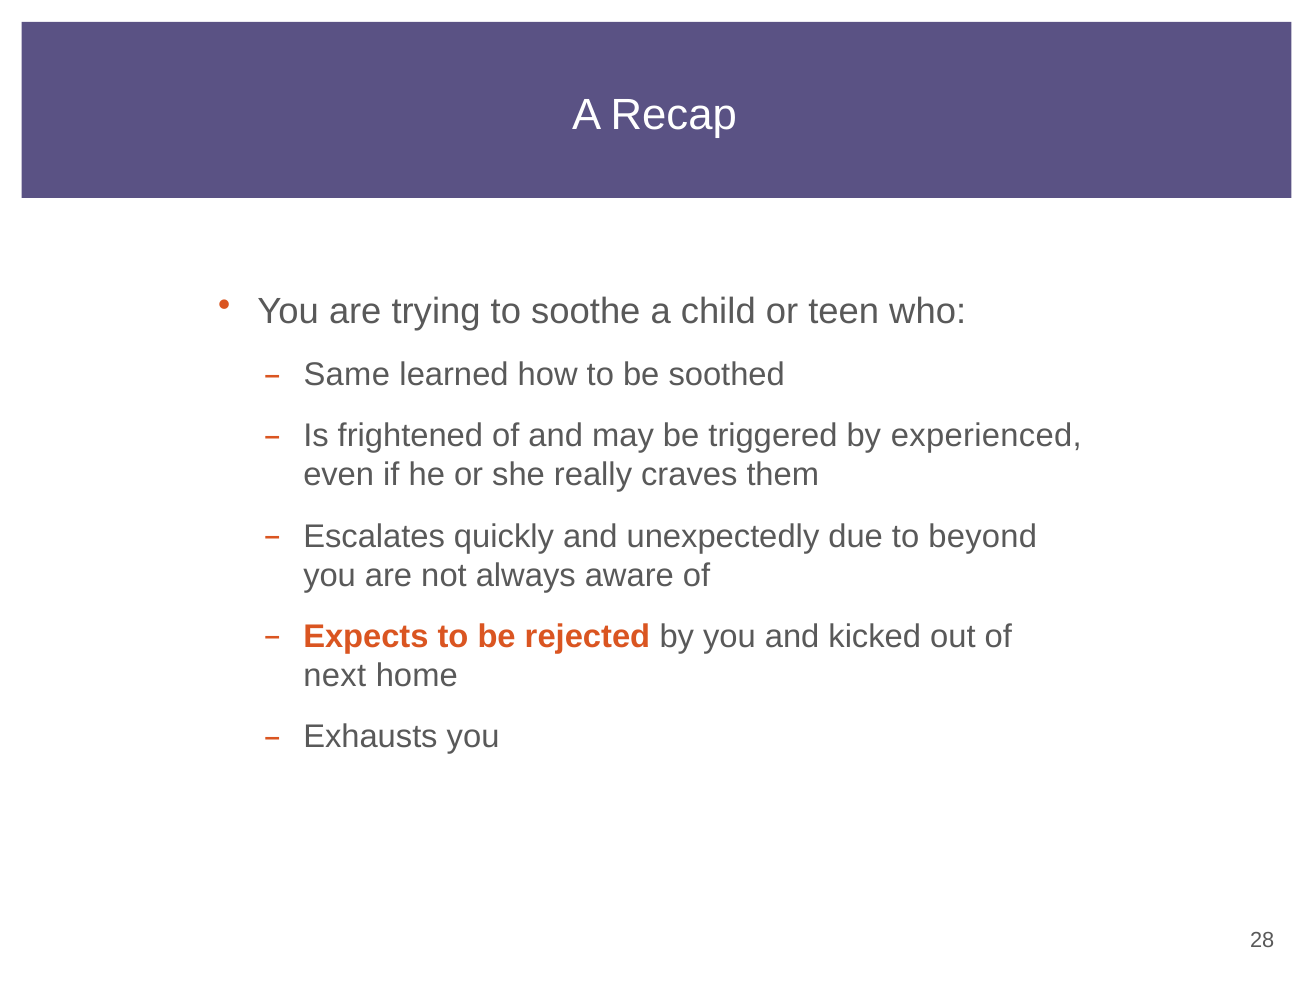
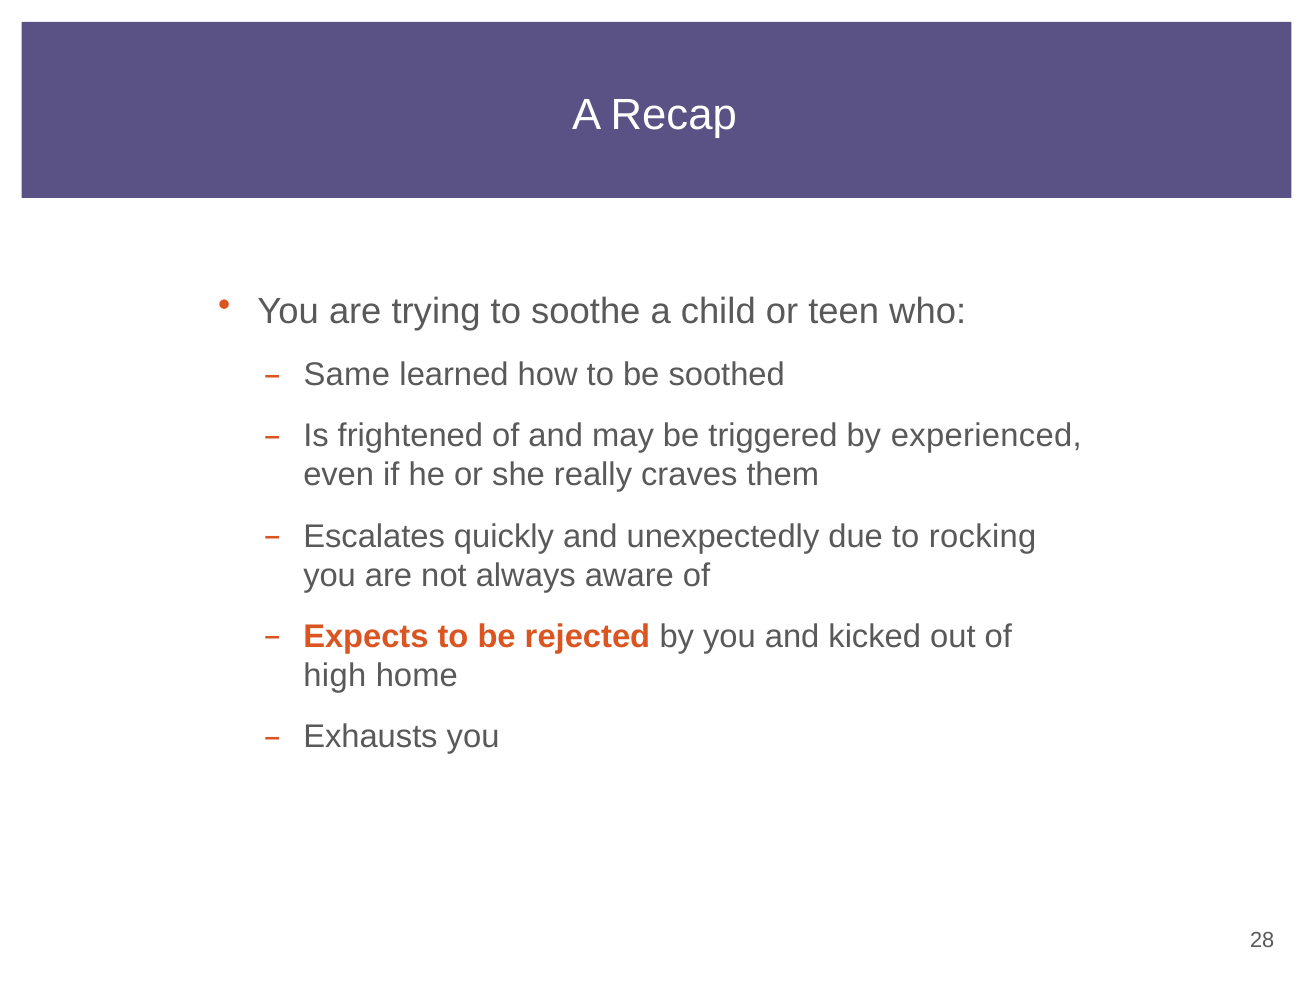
beyond: beyond -> rocking
next: next -> high
